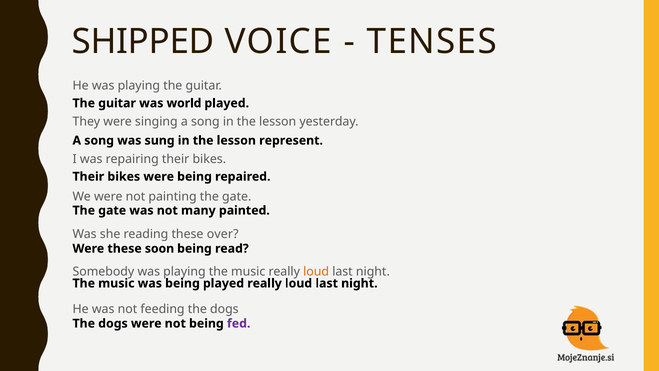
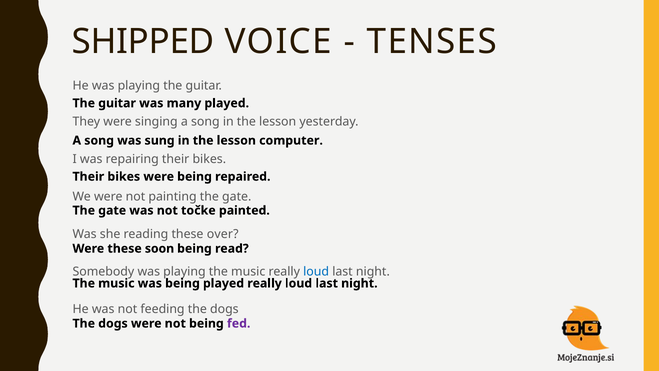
world: world -> many
represent: represent -> computer
many: many -> točke
loud at (316, 271) colour: orange -> blue
